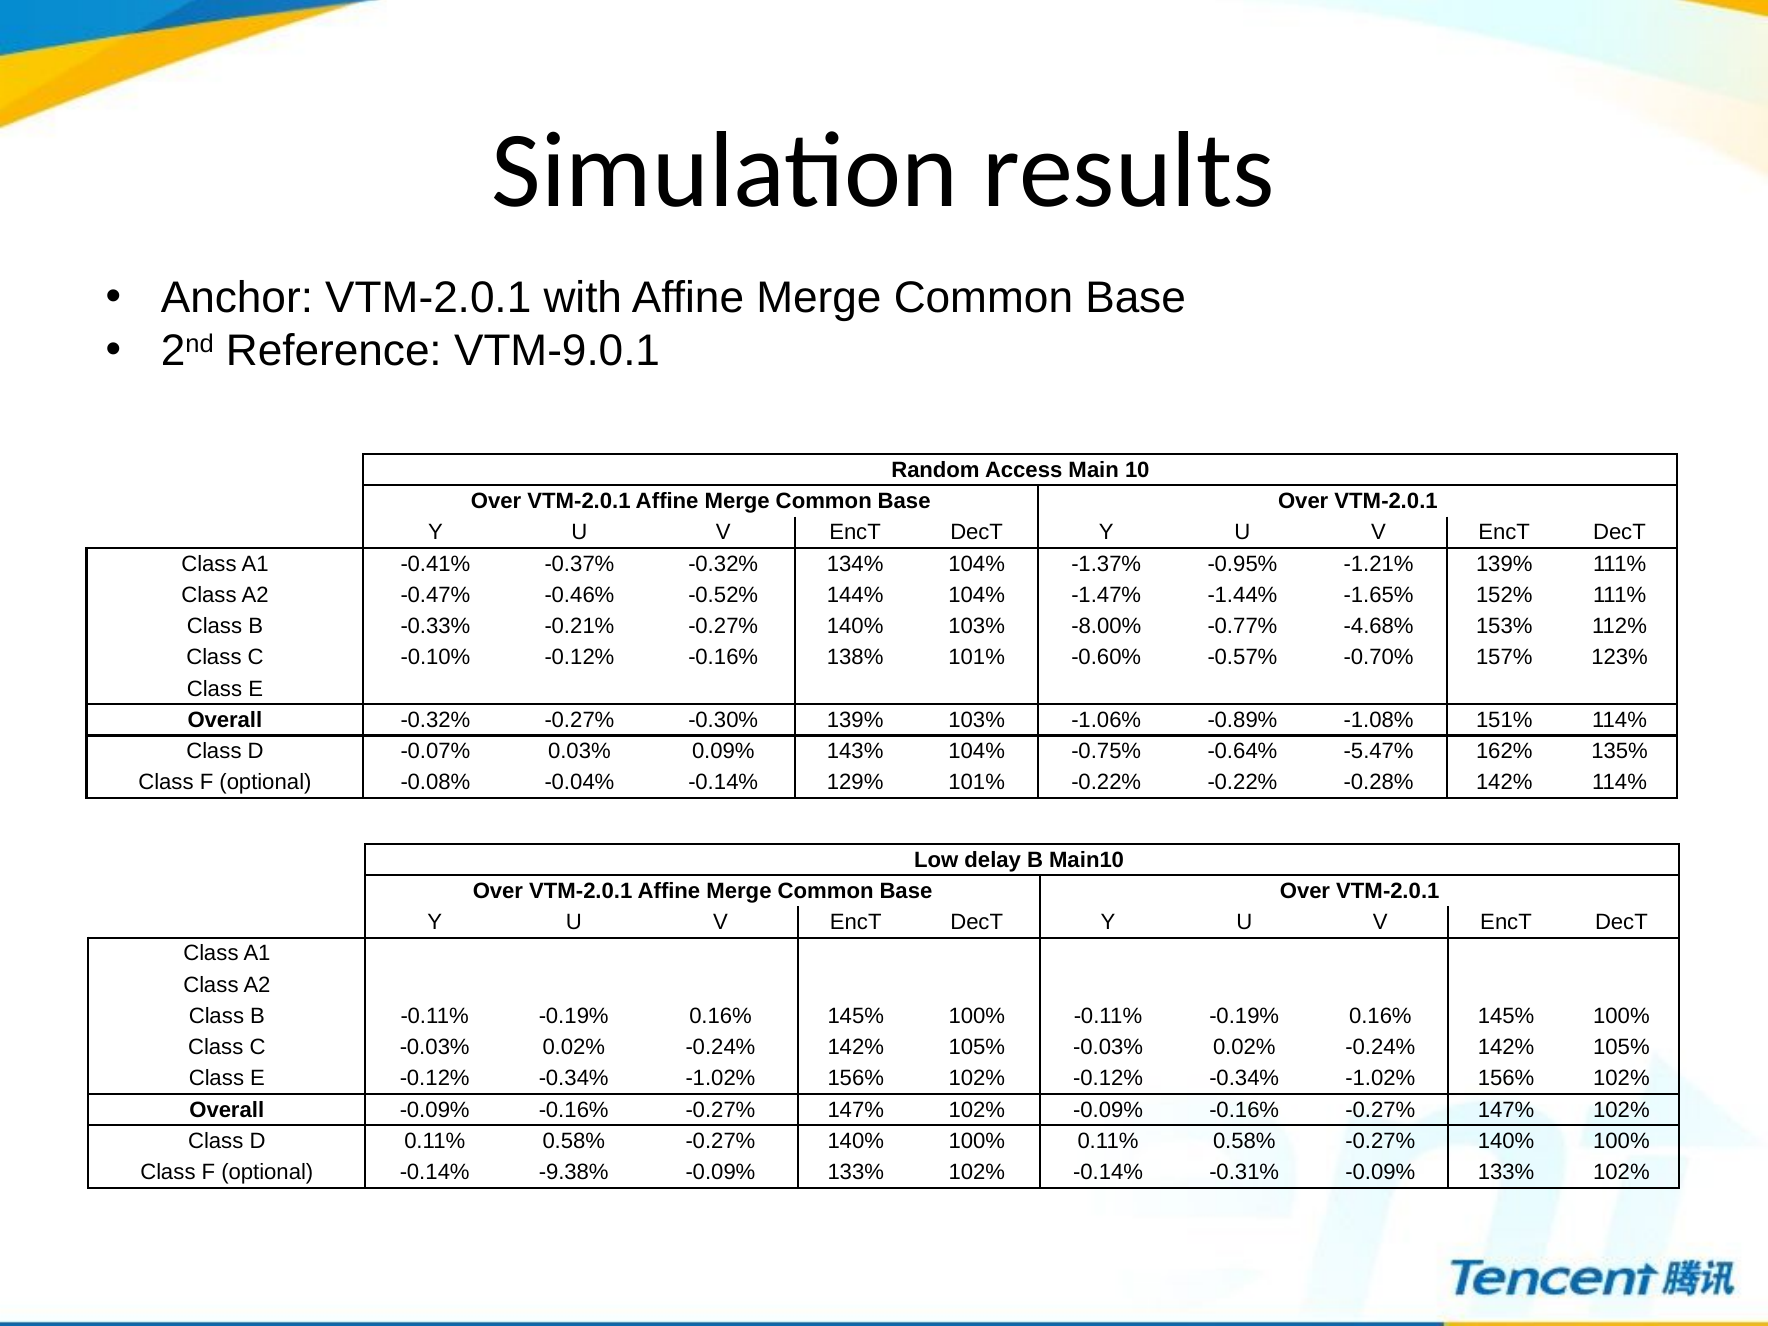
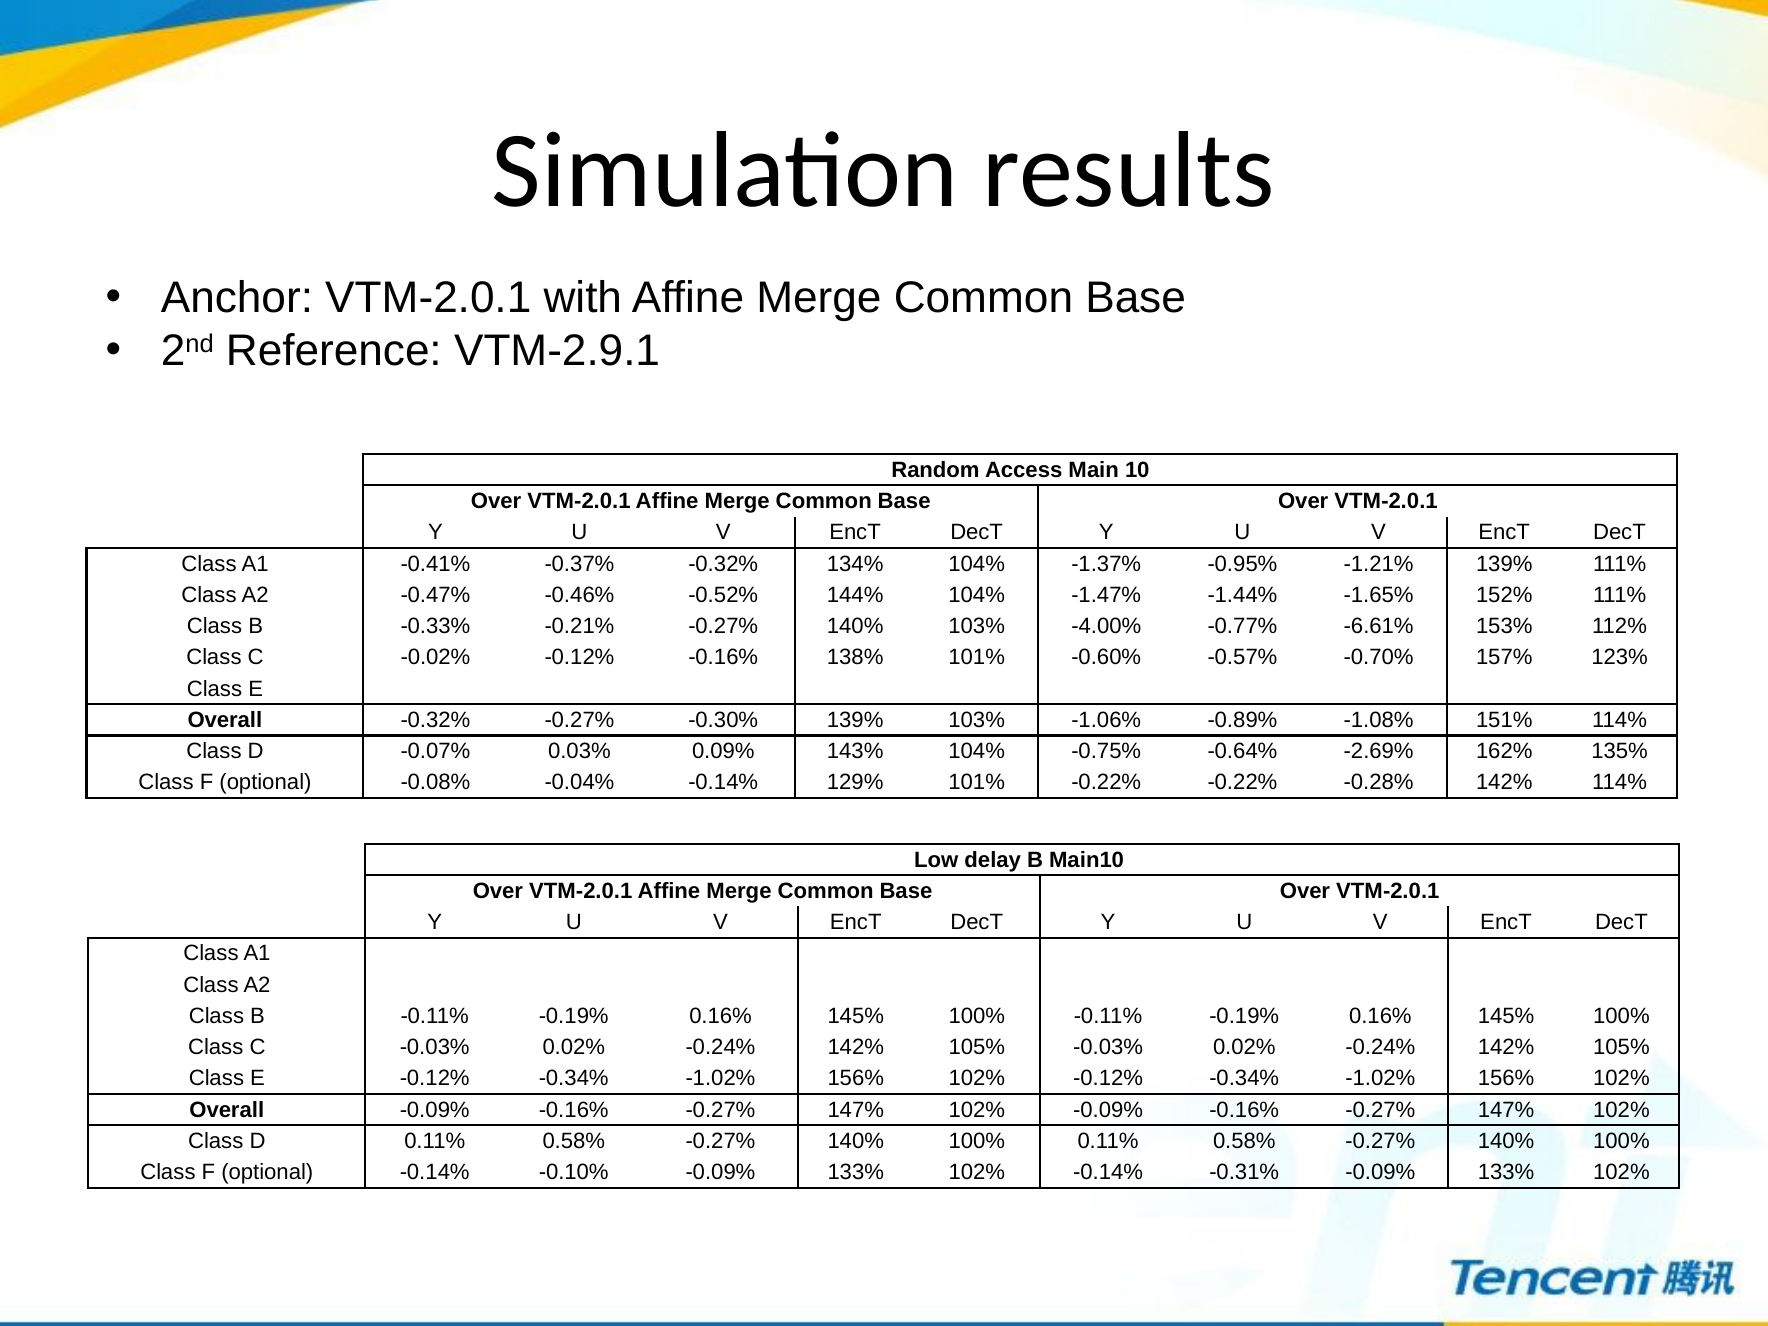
VTM-9.0.1: VTM-9.0.1 -> VTM-2.9.1
-8.00%: -8.00% -> -4.00%
-4.68%: -4.68% -> -6.61%
-0.10%: -0.10% -> -0.02%
-5.47%: -5.47% -> -2.69%
-9.38%: -9.38% -> -0.10%
